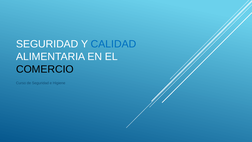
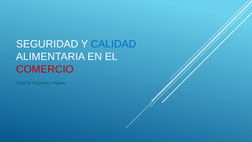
COMERCIO colour: black -> red
